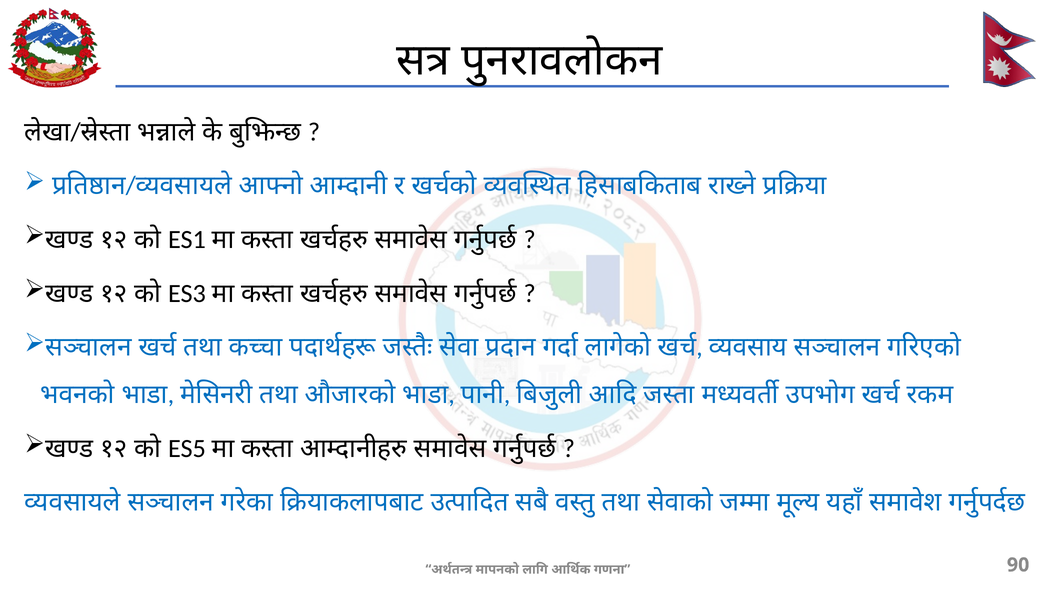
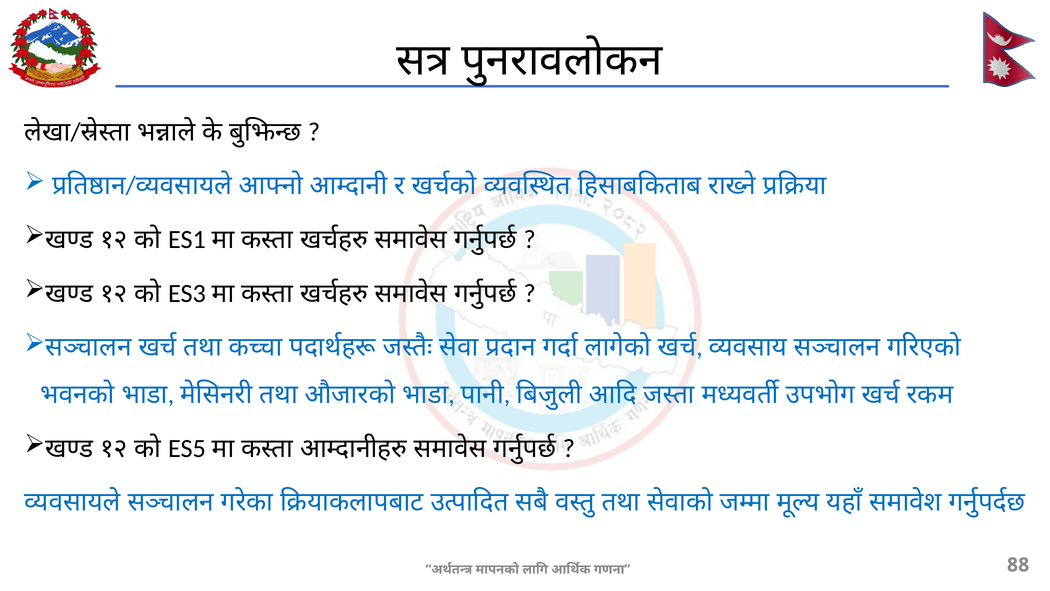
90: 90 -> 88
